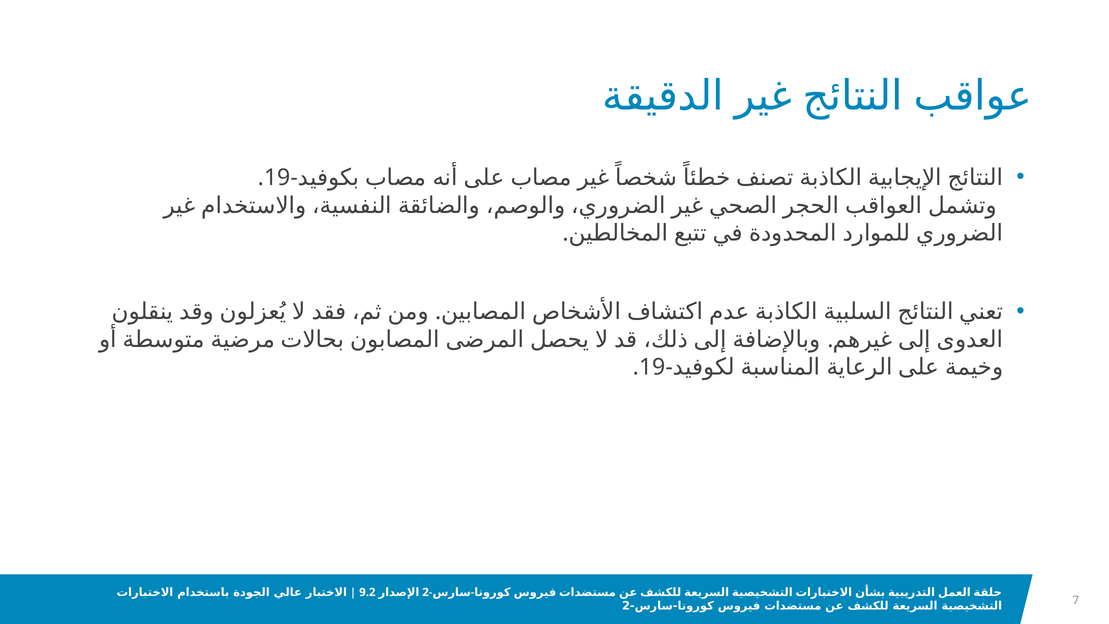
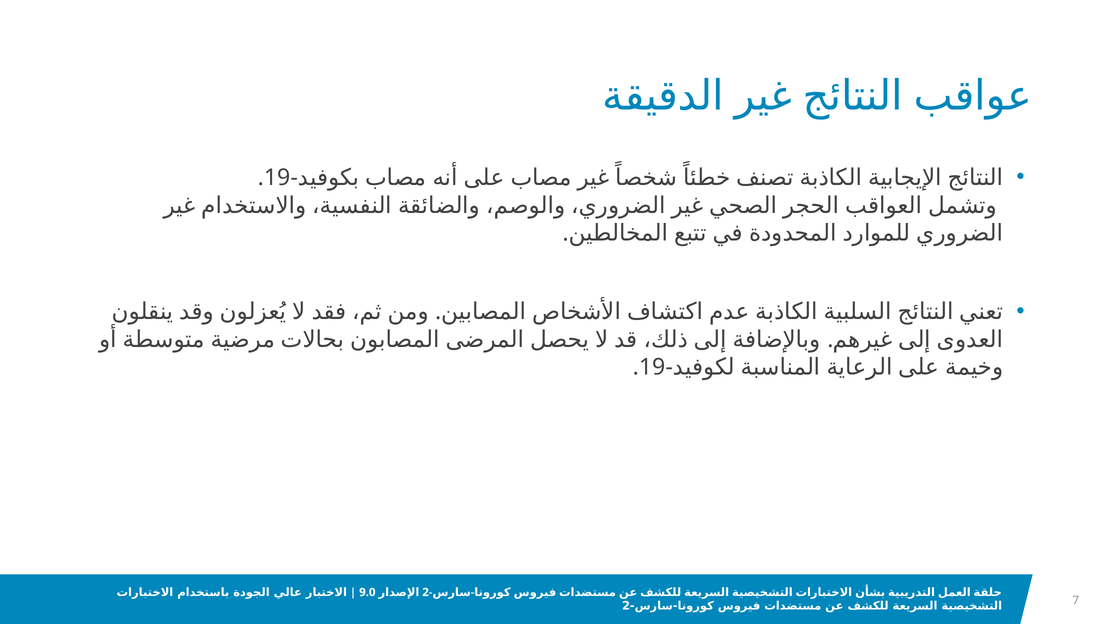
9.2: 9.2 -> 9.0
